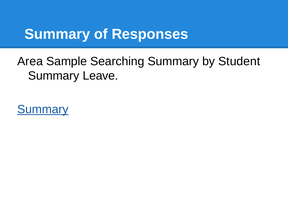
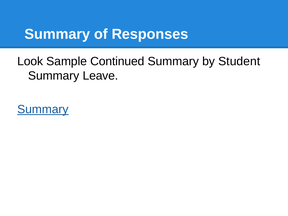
Area: Area -> Look
Searching: Searching -> Continued
